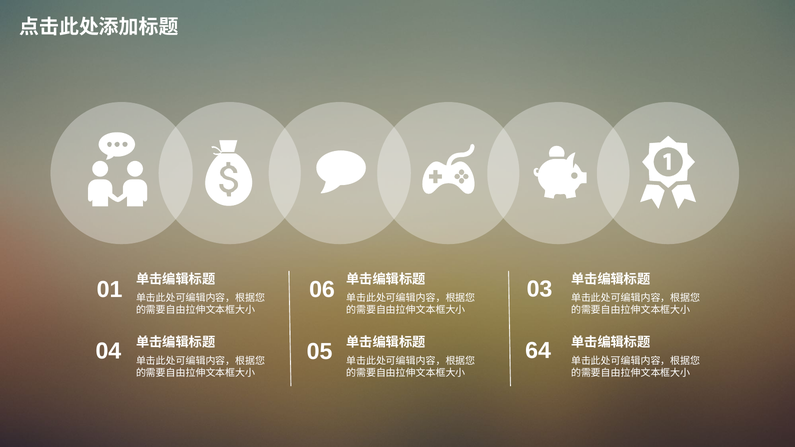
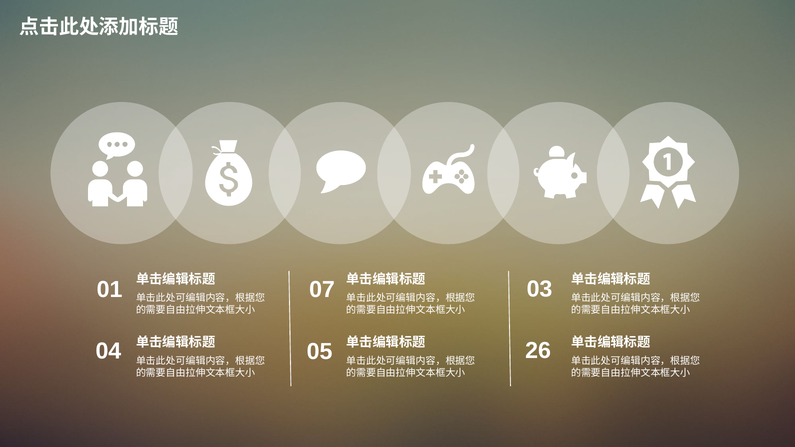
06: 06 -> 07
64: 64 -> 26
